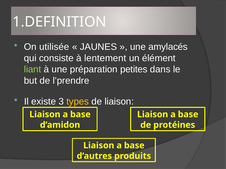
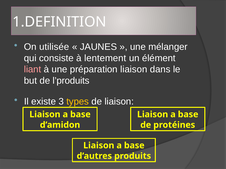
amylacés: amylacés -> mélanger
liant colour: light green -> pink
préparation petites: petites -> liaison
l’prendre: l’prendre -> l’produits
